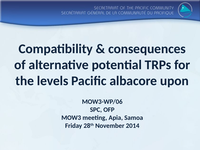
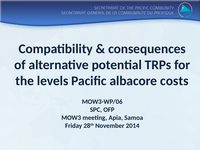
upon: upon -> costs
